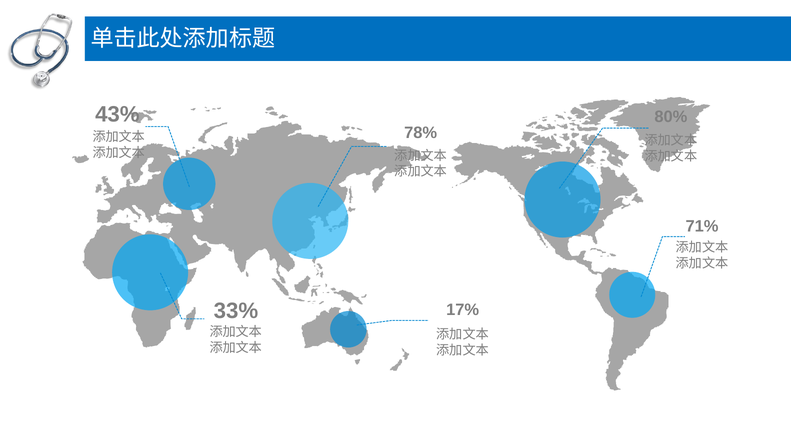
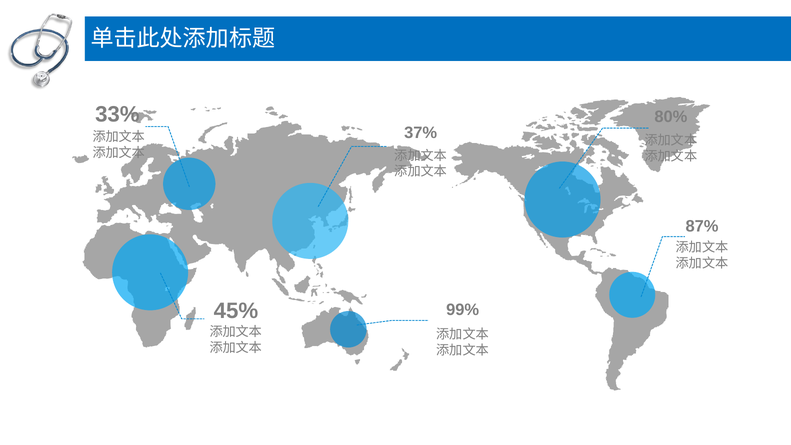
43%: 43% -> 33%
78%: 78% -> 37%
71%: 71% -> 87%
33%: 33% -> 45%
17%: 17% -> 99%
